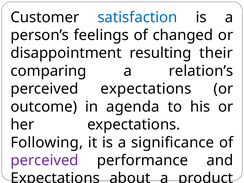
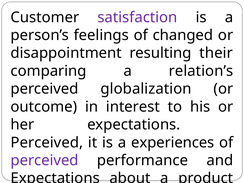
satisfaction colour: blue -> purple
perceived expectations: expectations -> globalization
agenda: agenda -> interest
Following at (47, 142): Following -> Perceived
significance: significance -> experiences
